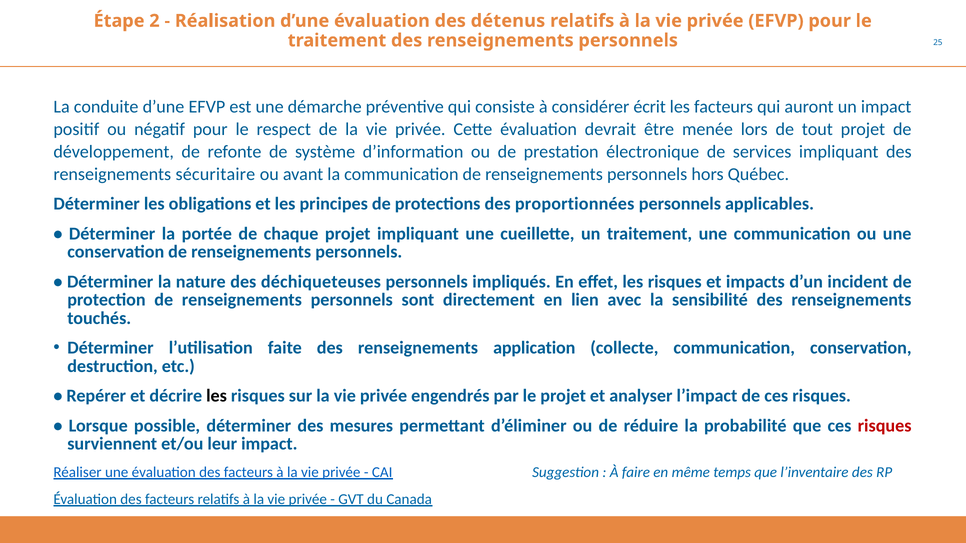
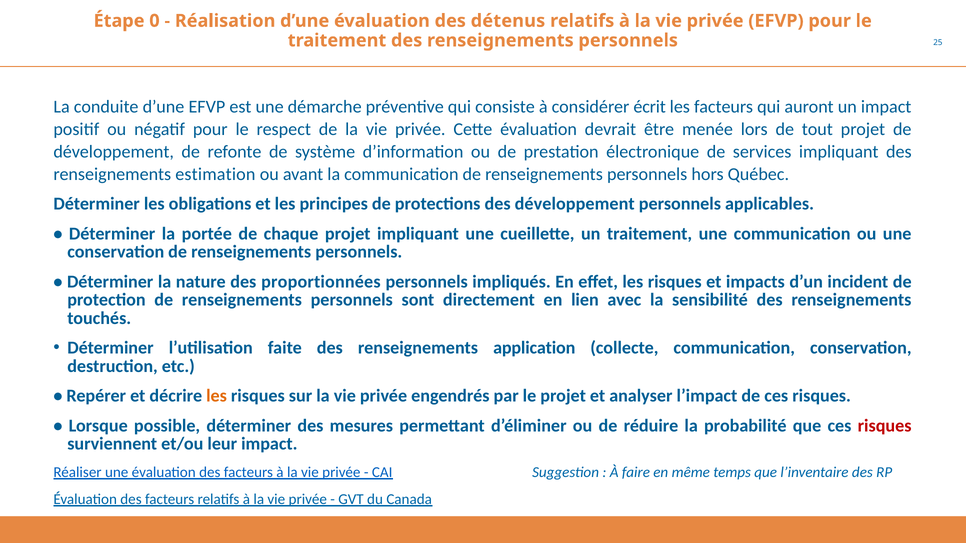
2: 2 -> 0
sécuritaire: sécuritaire -> estimation
des proportionnées: proportionnées -> développement
déchiqueteuses: déchiqueteuses -> proportionnées
les at (216, 396) colour: black -> orange
